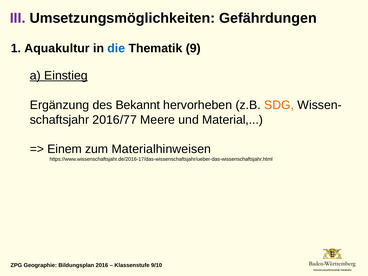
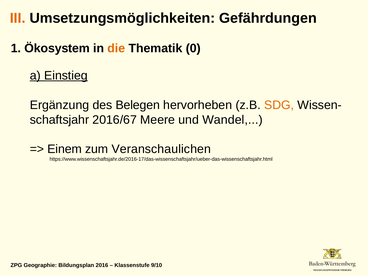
III colour: purple -> orange
Aquakultur: Aquakultur -> Ökosystem
die colour: blue -> orange
9: 9 -> 0
Bekannt: Bekannt -> Belegen
2016/77: 2016/77 -> 2016/67
Material: Material -> Wandel
Materialhinweisen: Materialhinweisen -> Veranschaulichen
